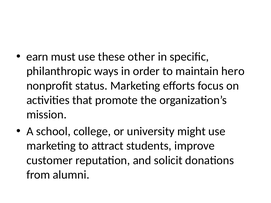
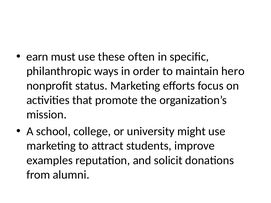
other: other -> often
customer: customer -> examples
